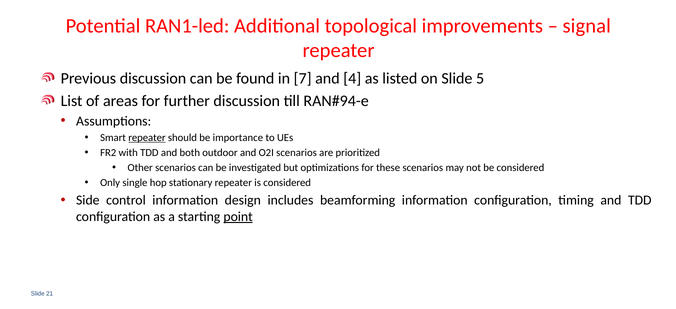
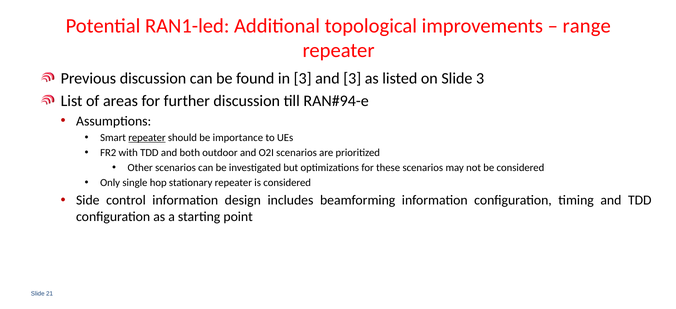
signal: signal -> range
in 7: 7 -> 3
and 4: 4 -> 3
Slide 5: 5 -> 3
point underline: present -> none
